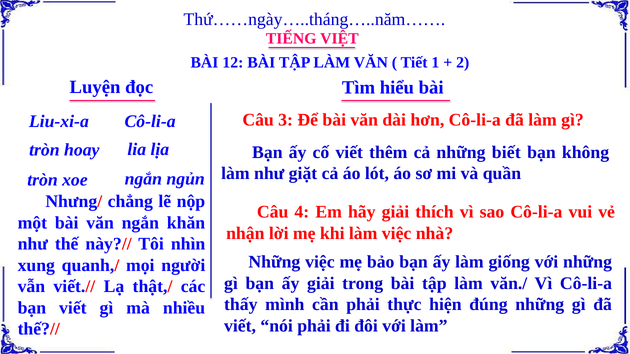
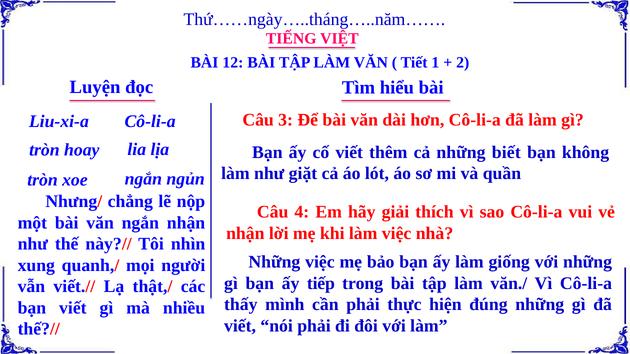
ngắn khăn: khăn -> nhận
ấy giải: giải -> tiếp
